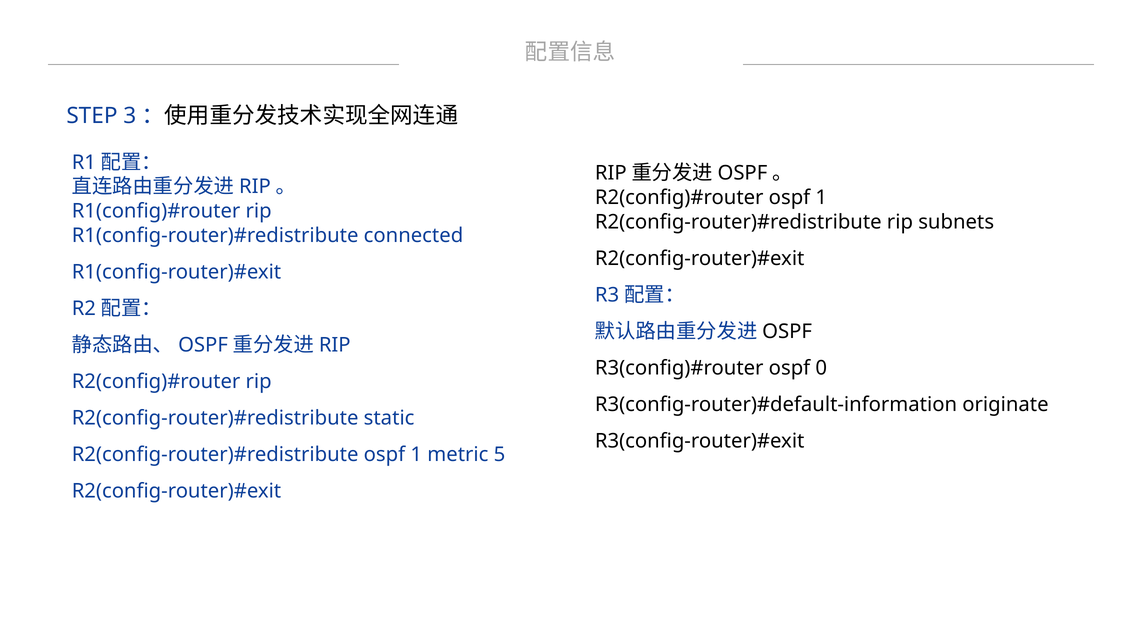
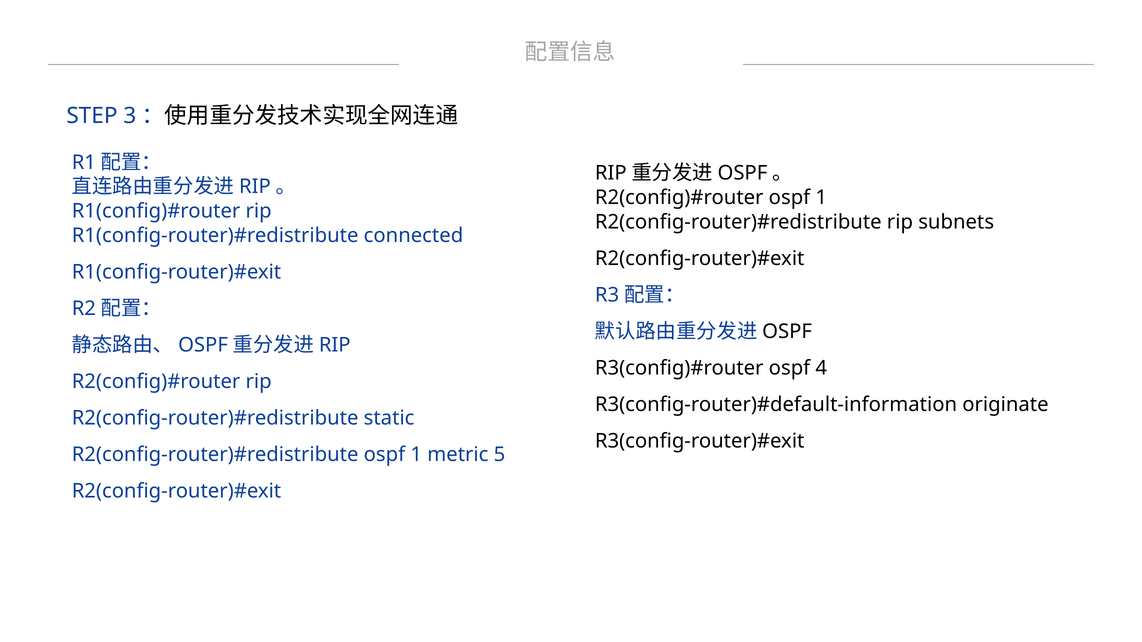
0: 0 -> 4
